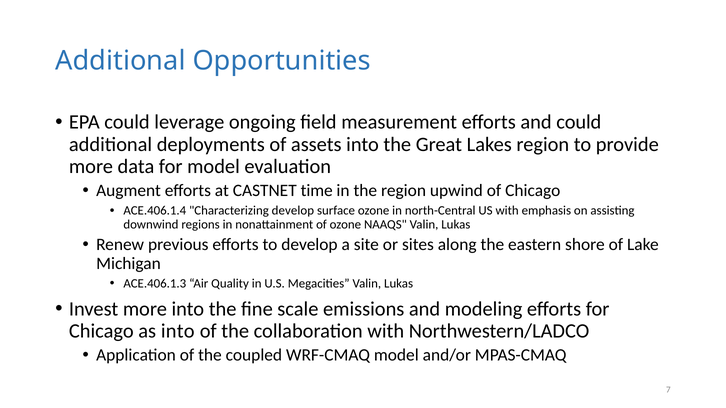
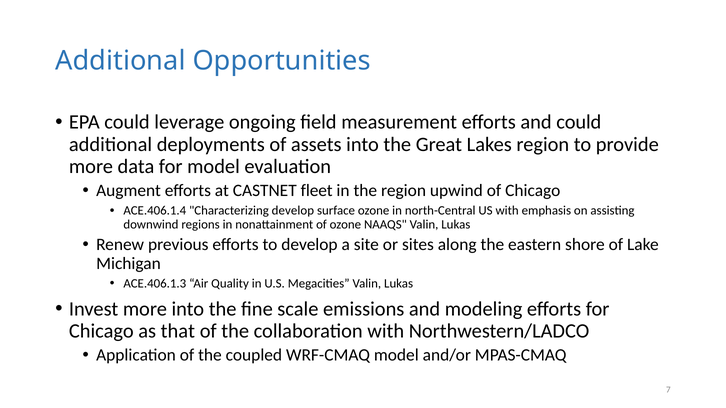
time: time -> fleet
as into: into -> that
